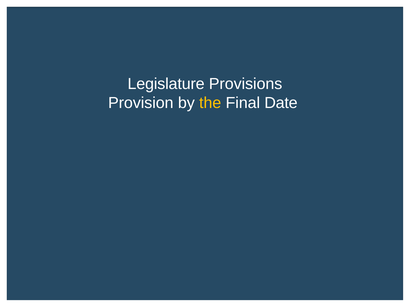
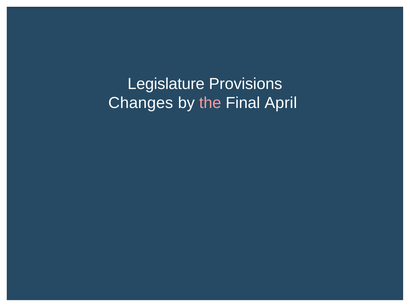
Provision: Provision -> Changes
the colour: yellow -> pink
Date: Date -> April
